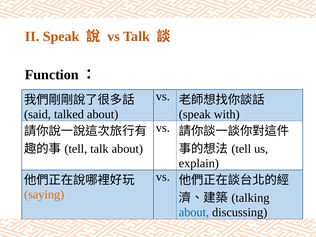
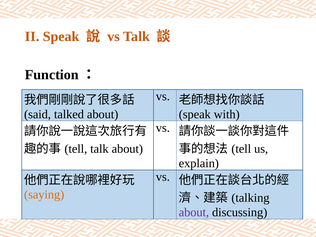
about at (194, 212) colour: blue -> purple
